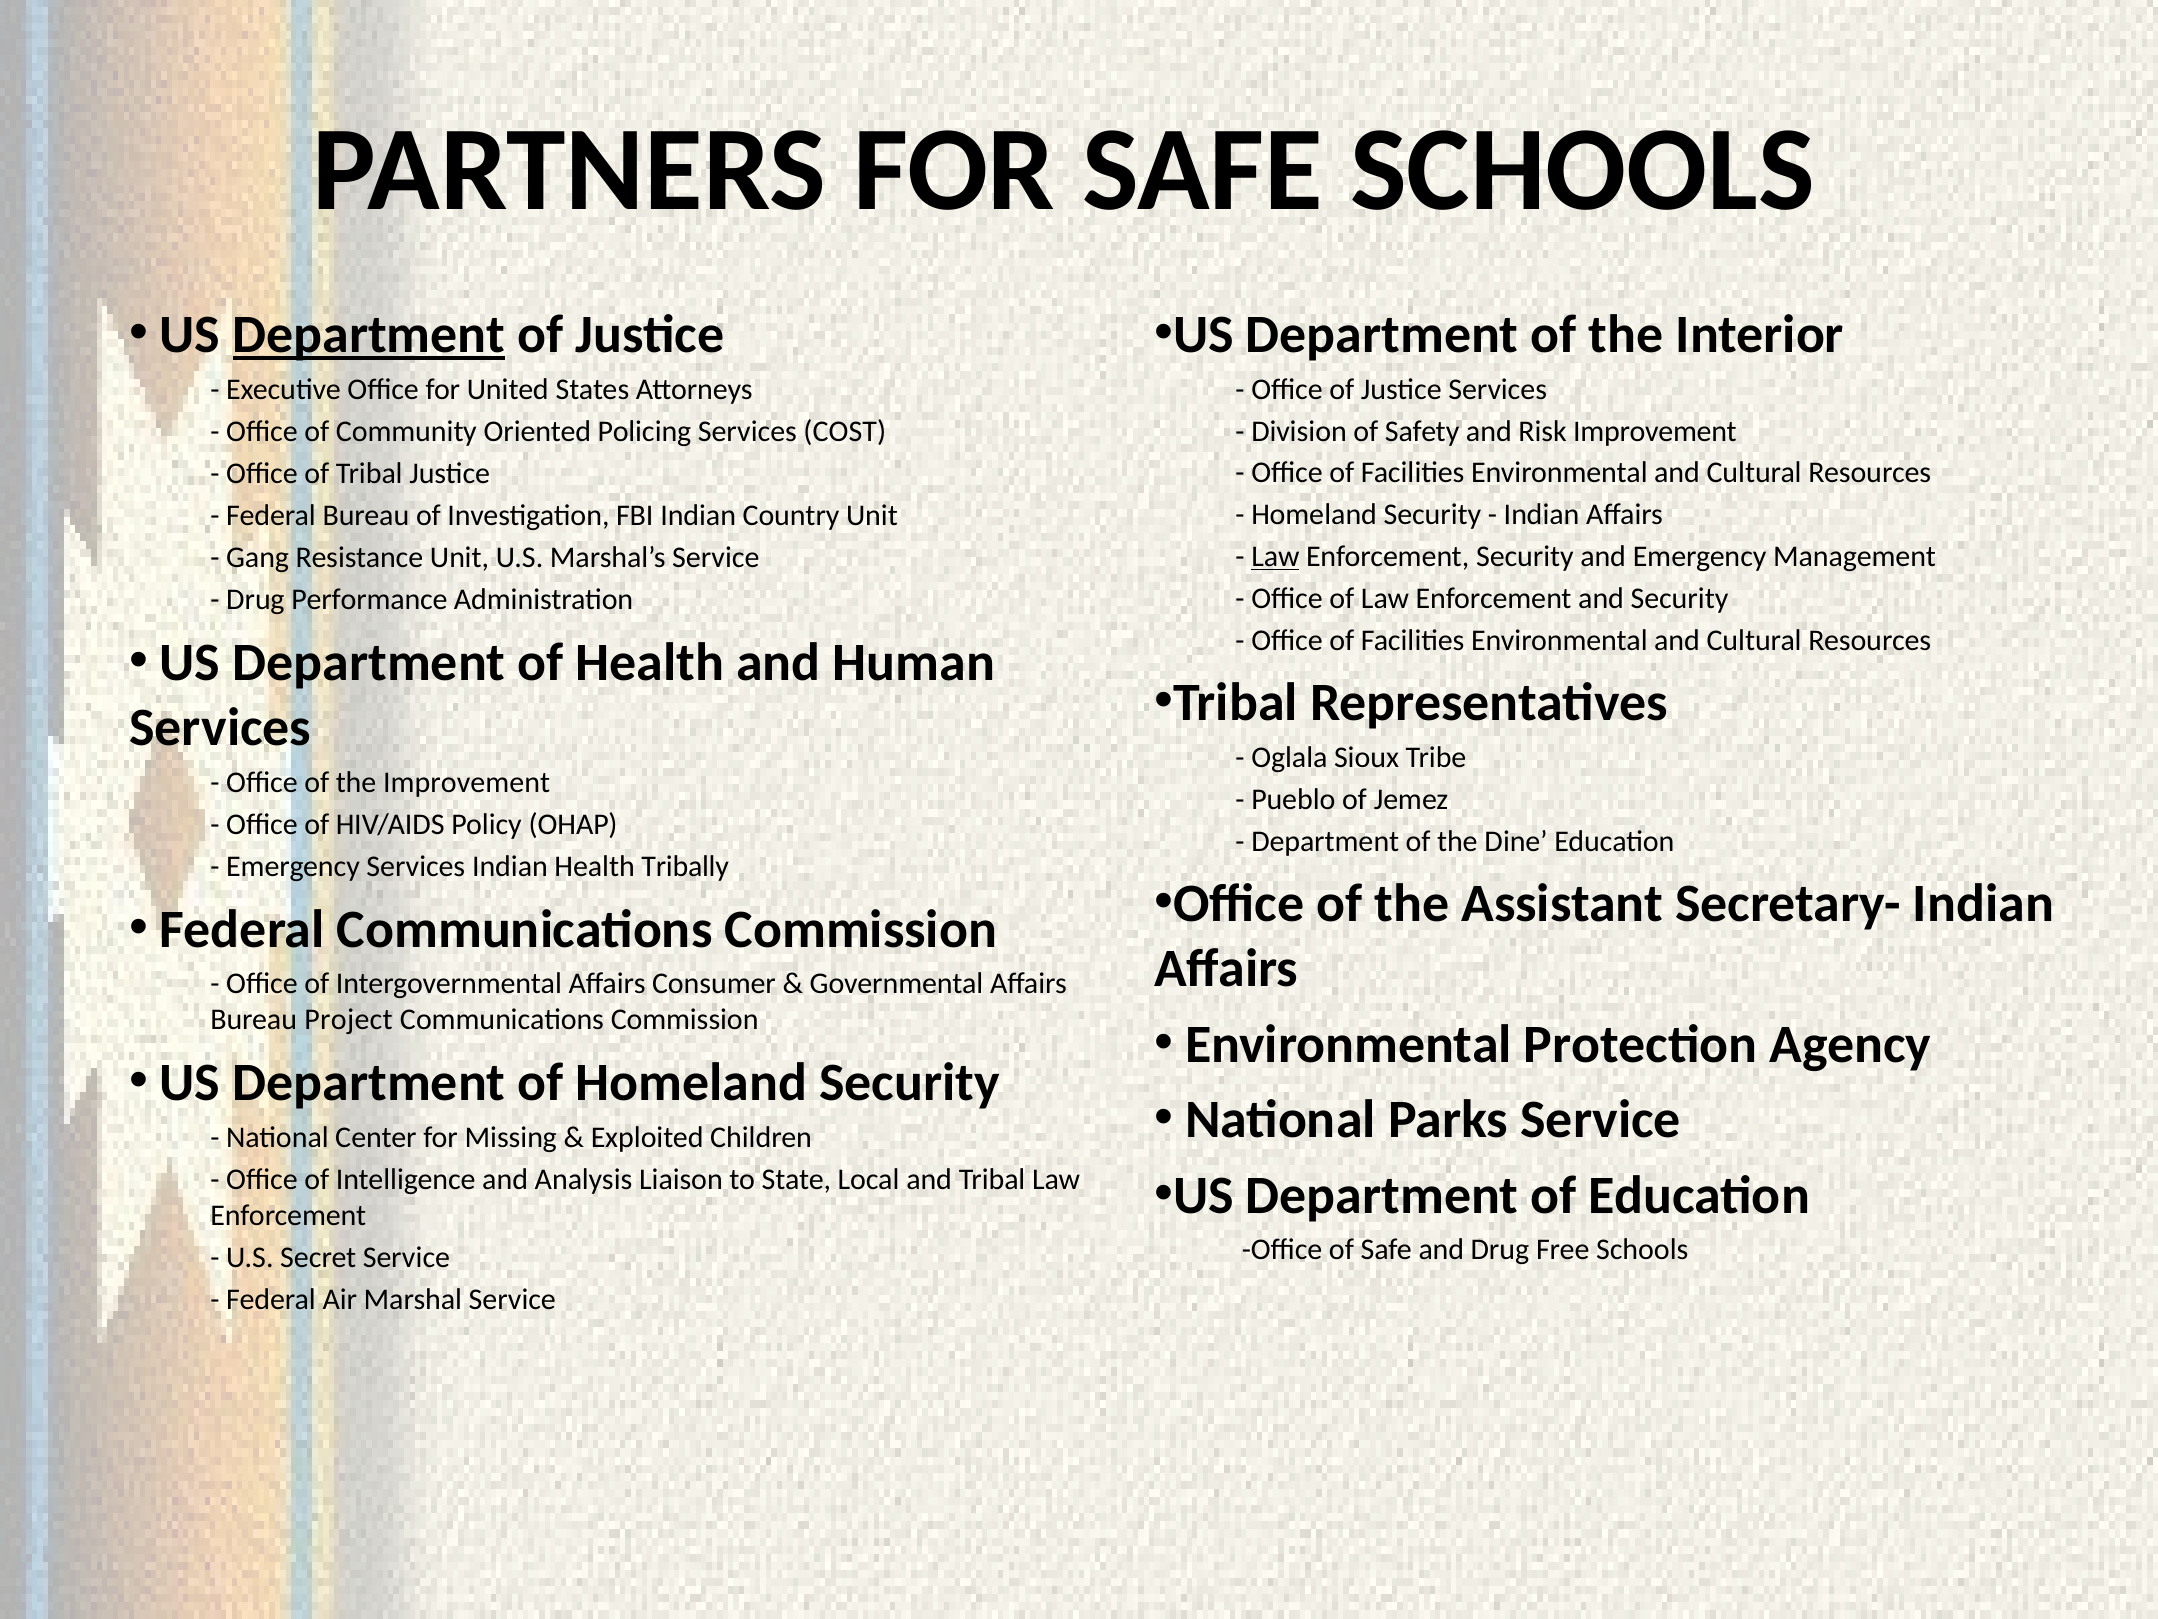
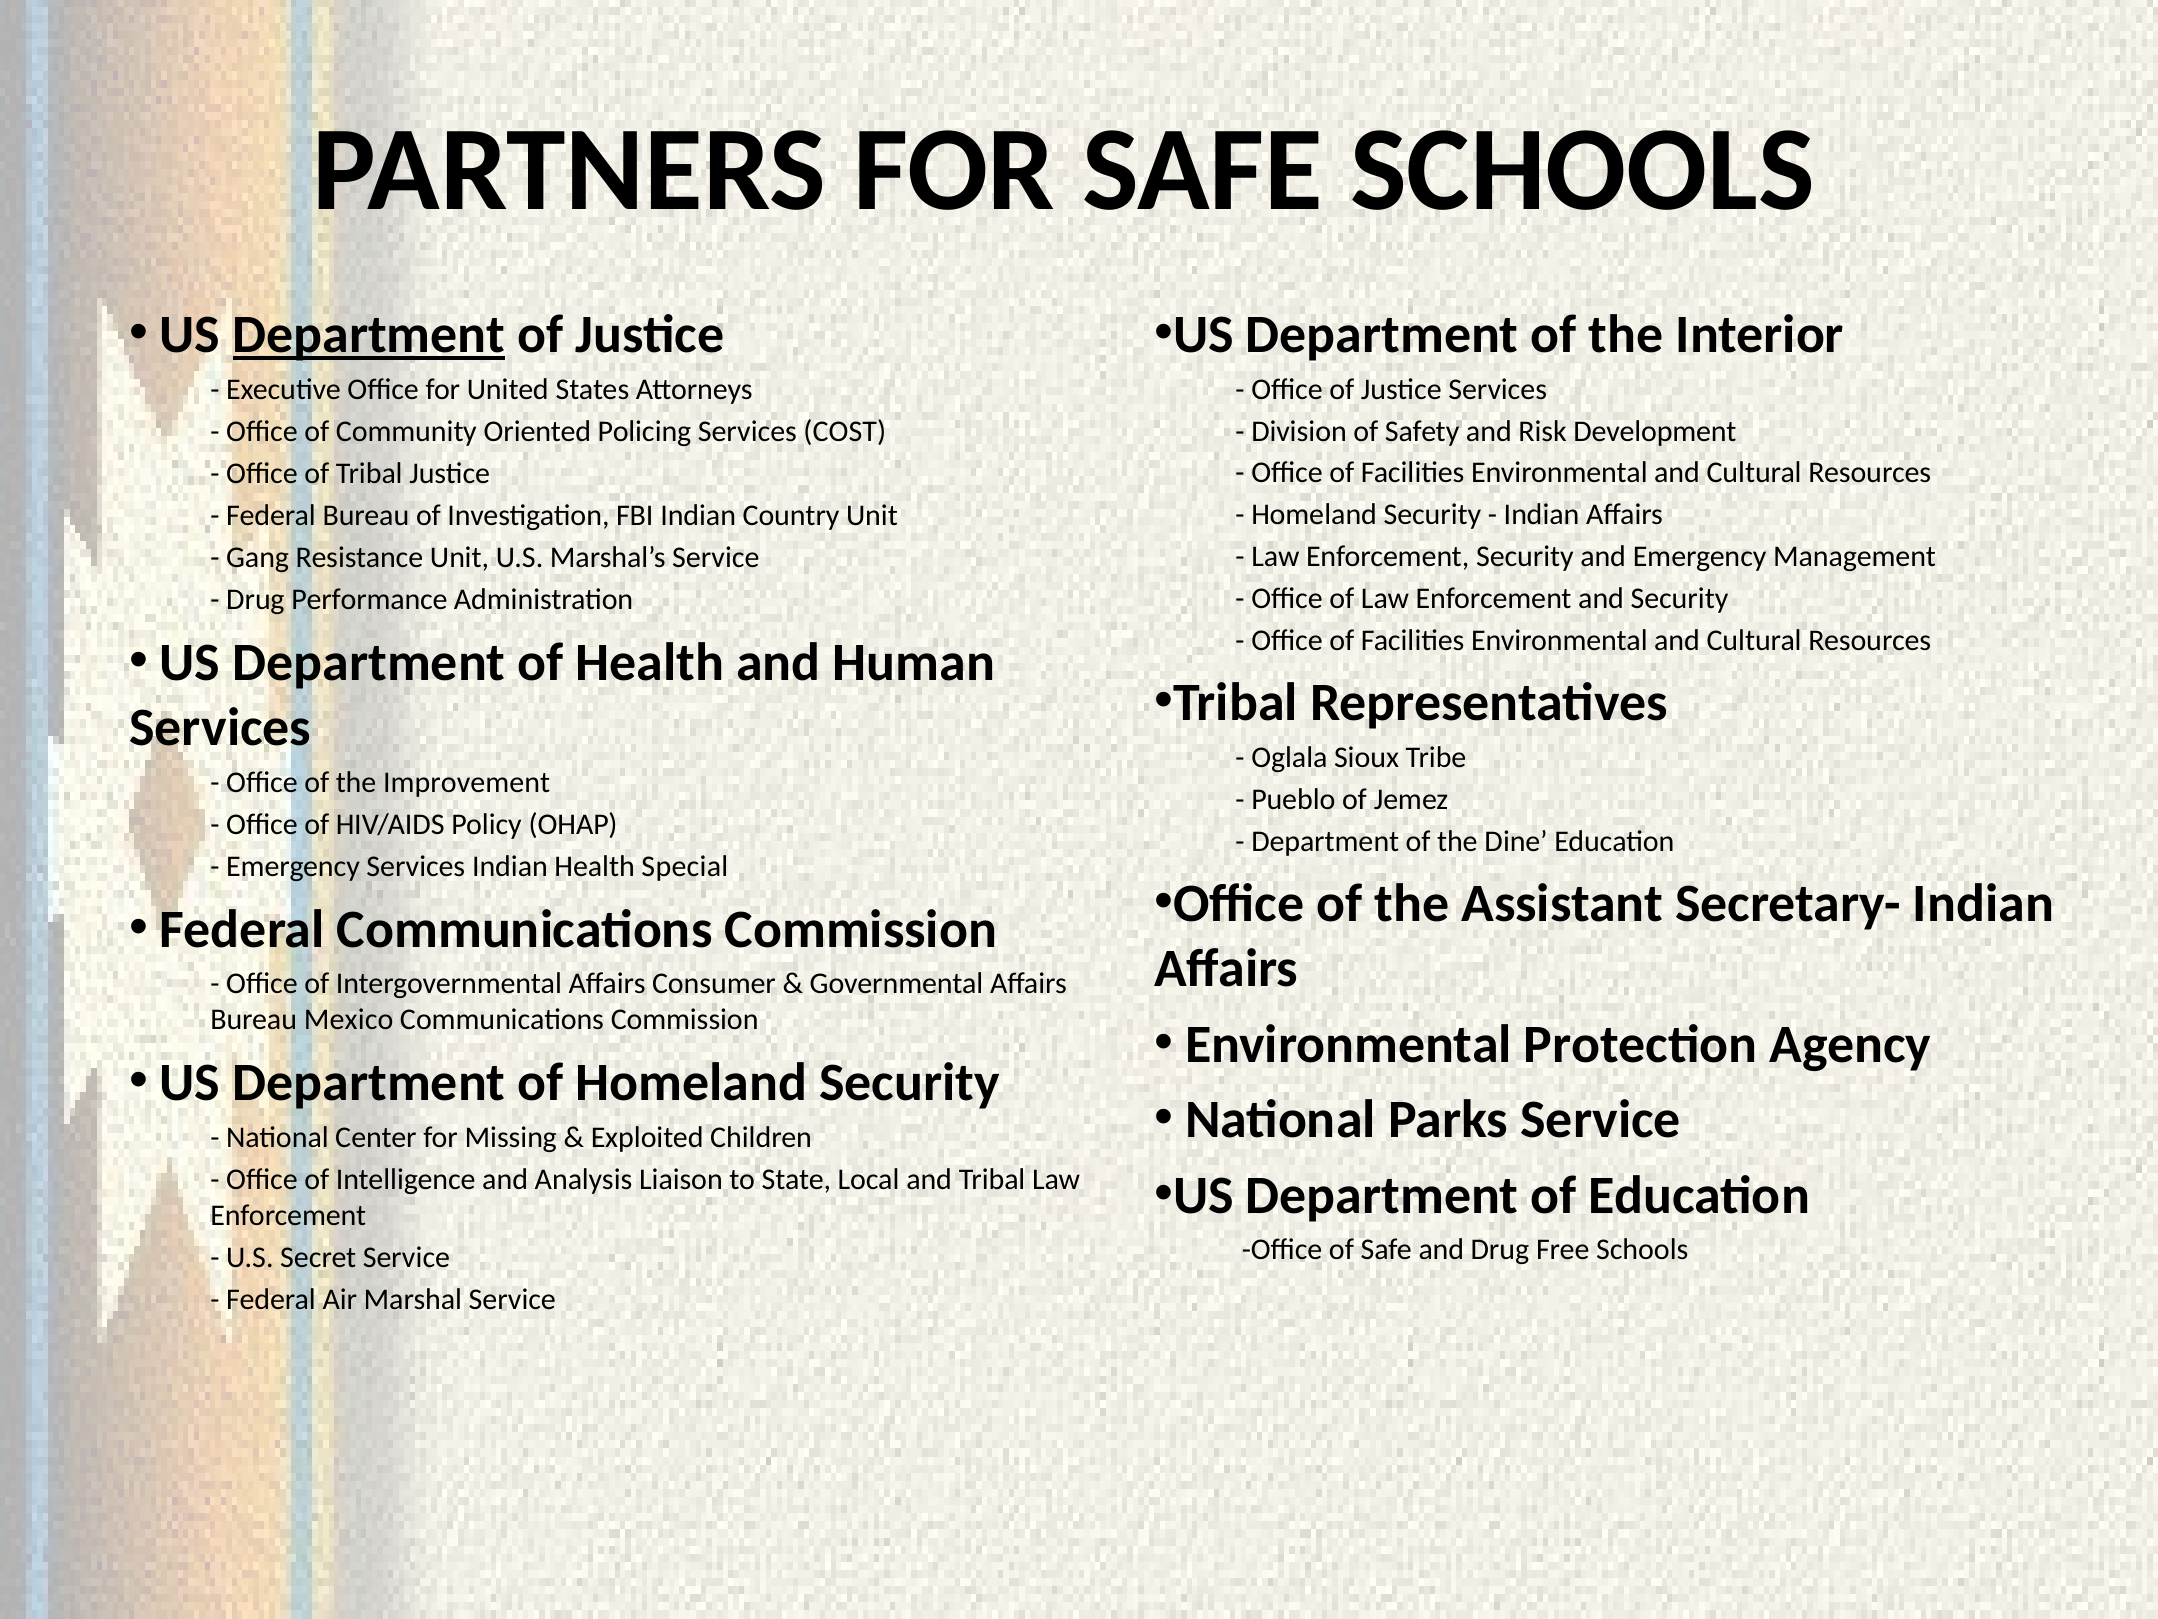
Risk Improvement: Improvement -> Development
Law at (1275, 556) underline: present -> none
Tribally: Tribally -> Special
Project: Project -> Mexico
